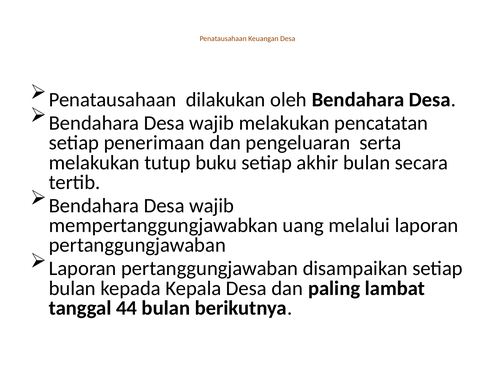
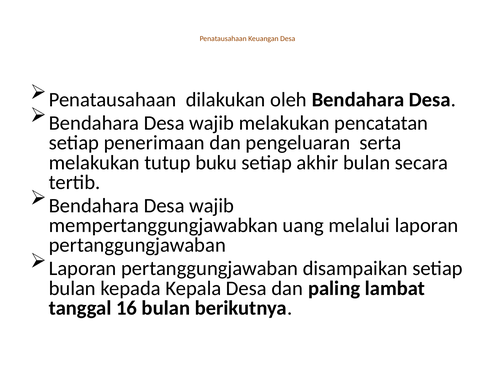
44: 44 -> 16
